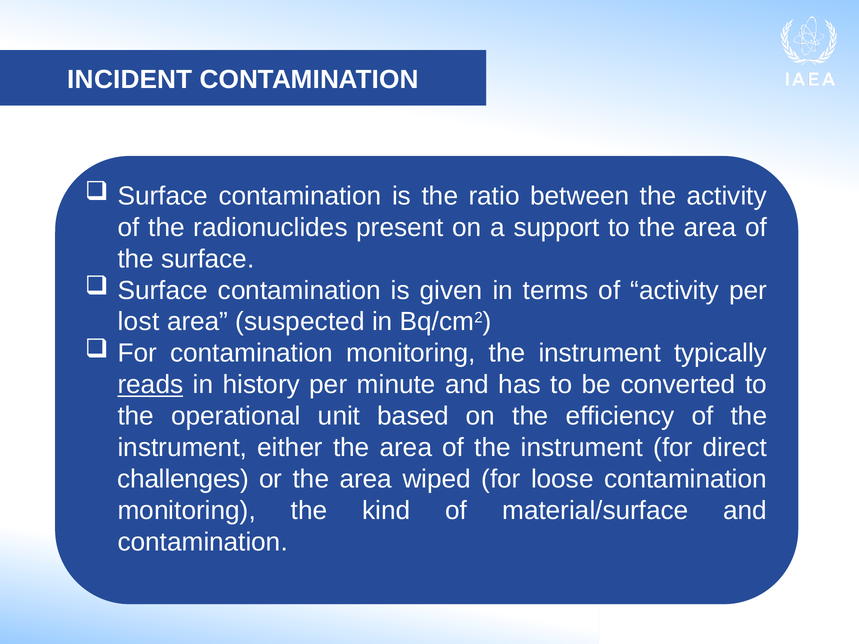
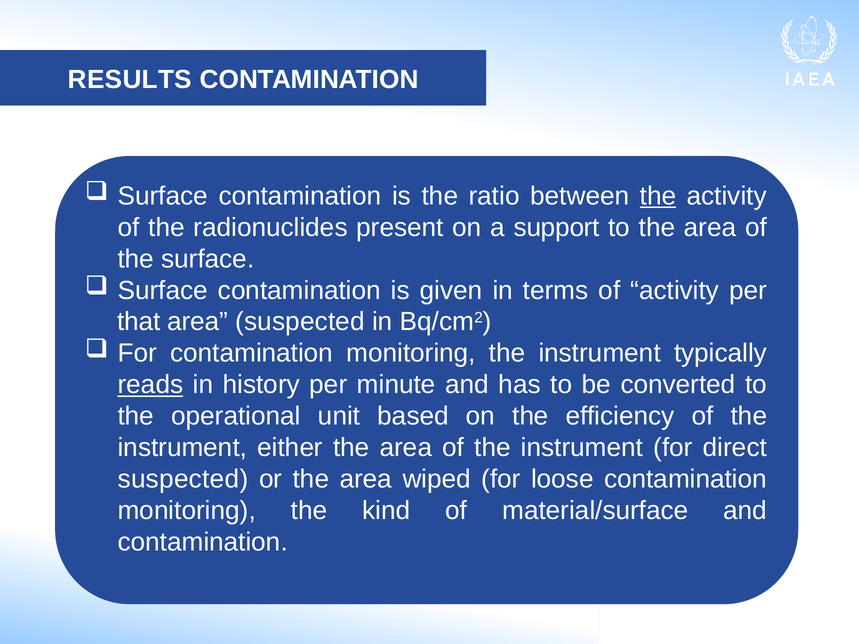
INCIDENT: INCIDENT -> RESULTS
the at (658, 196) underline: none -> present
lost: lost -> that
challenges at (183, 479): challenges -> suspected
